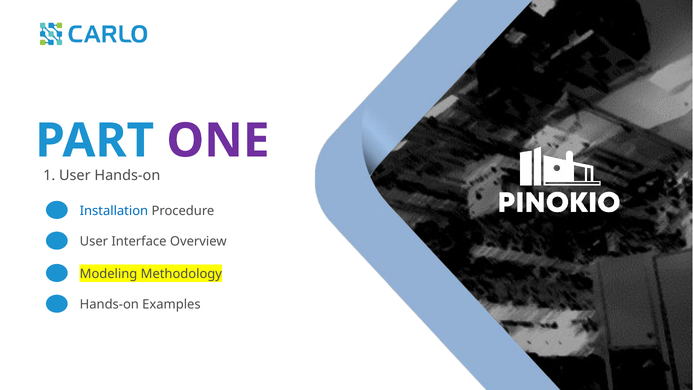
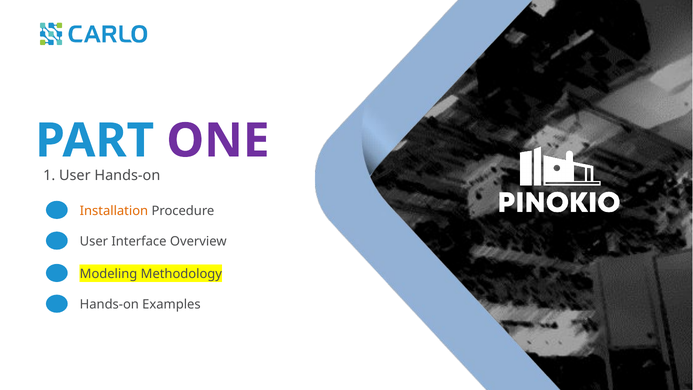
Installation colour: blue -> orange
